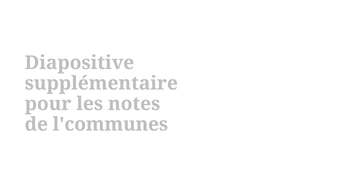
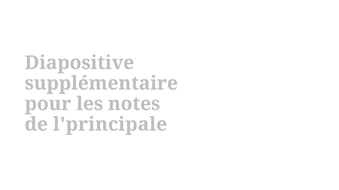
l'communes: l'communes -> l'principale
